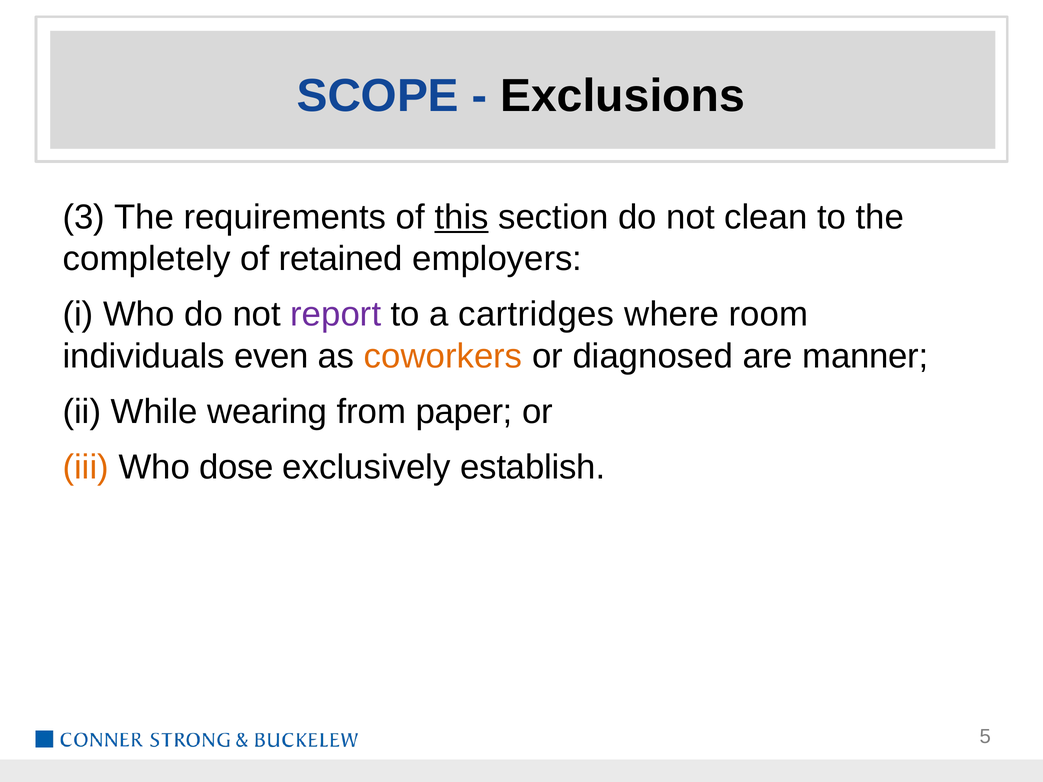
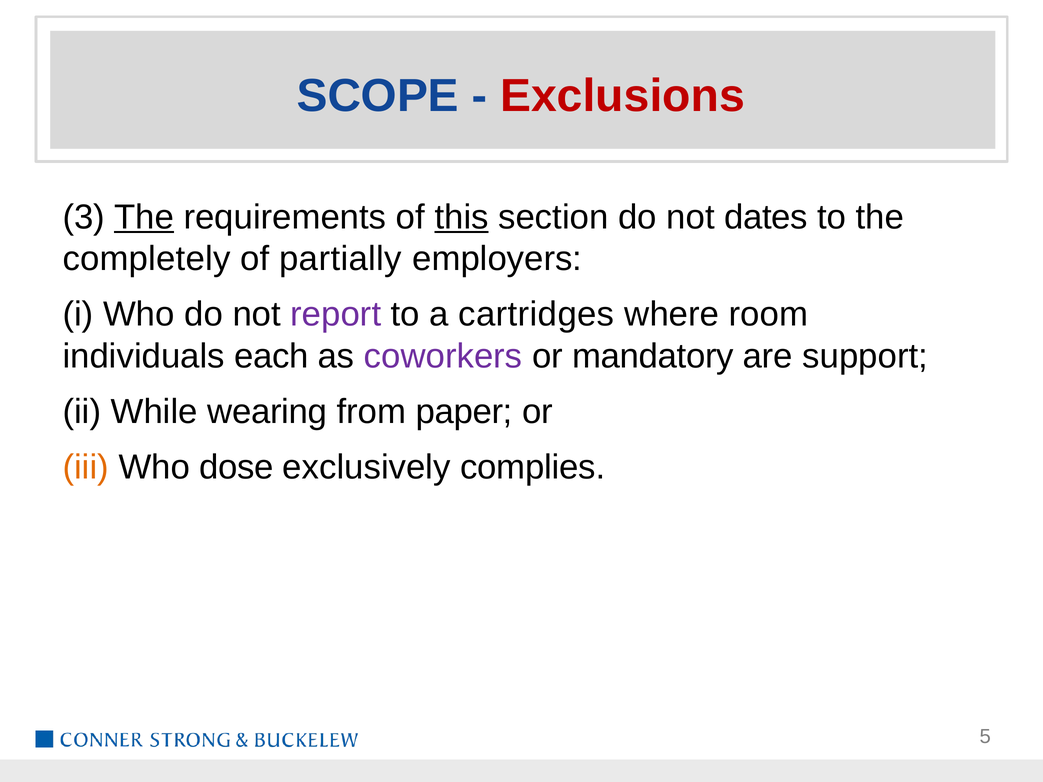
Exclusions colour: black -> red
The at (144, 217) underline: none -> present
clean: clean -> dates
retained: retained -> partially
even: even -> each
coworkers colour: orange -> purple
diagnosed: diagnosed -> mandatory
manner: manner -> support
establish: establish -> complies
